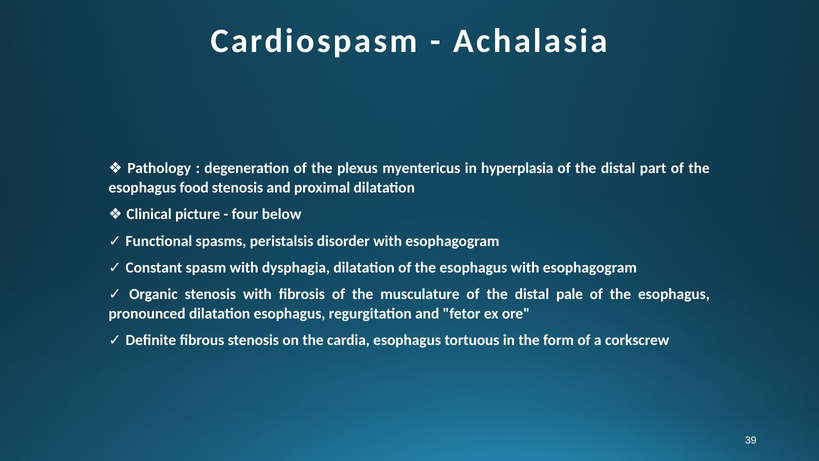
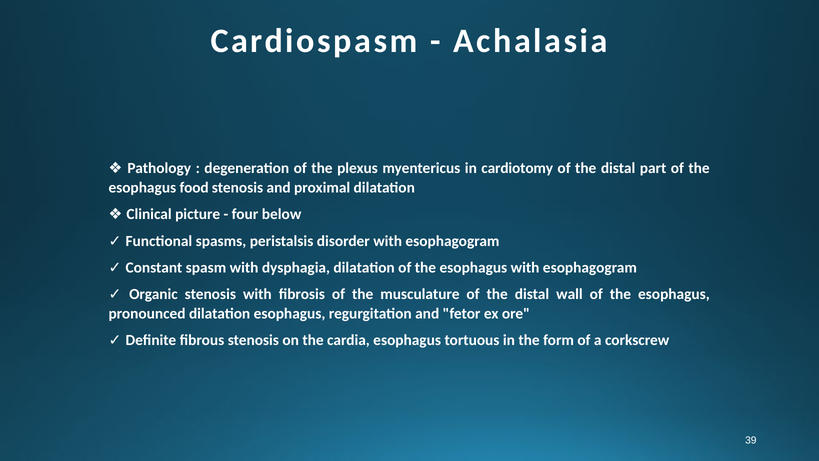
hyperplasia: hyperplasia -> cardiotomy
pale: pale -> wall
